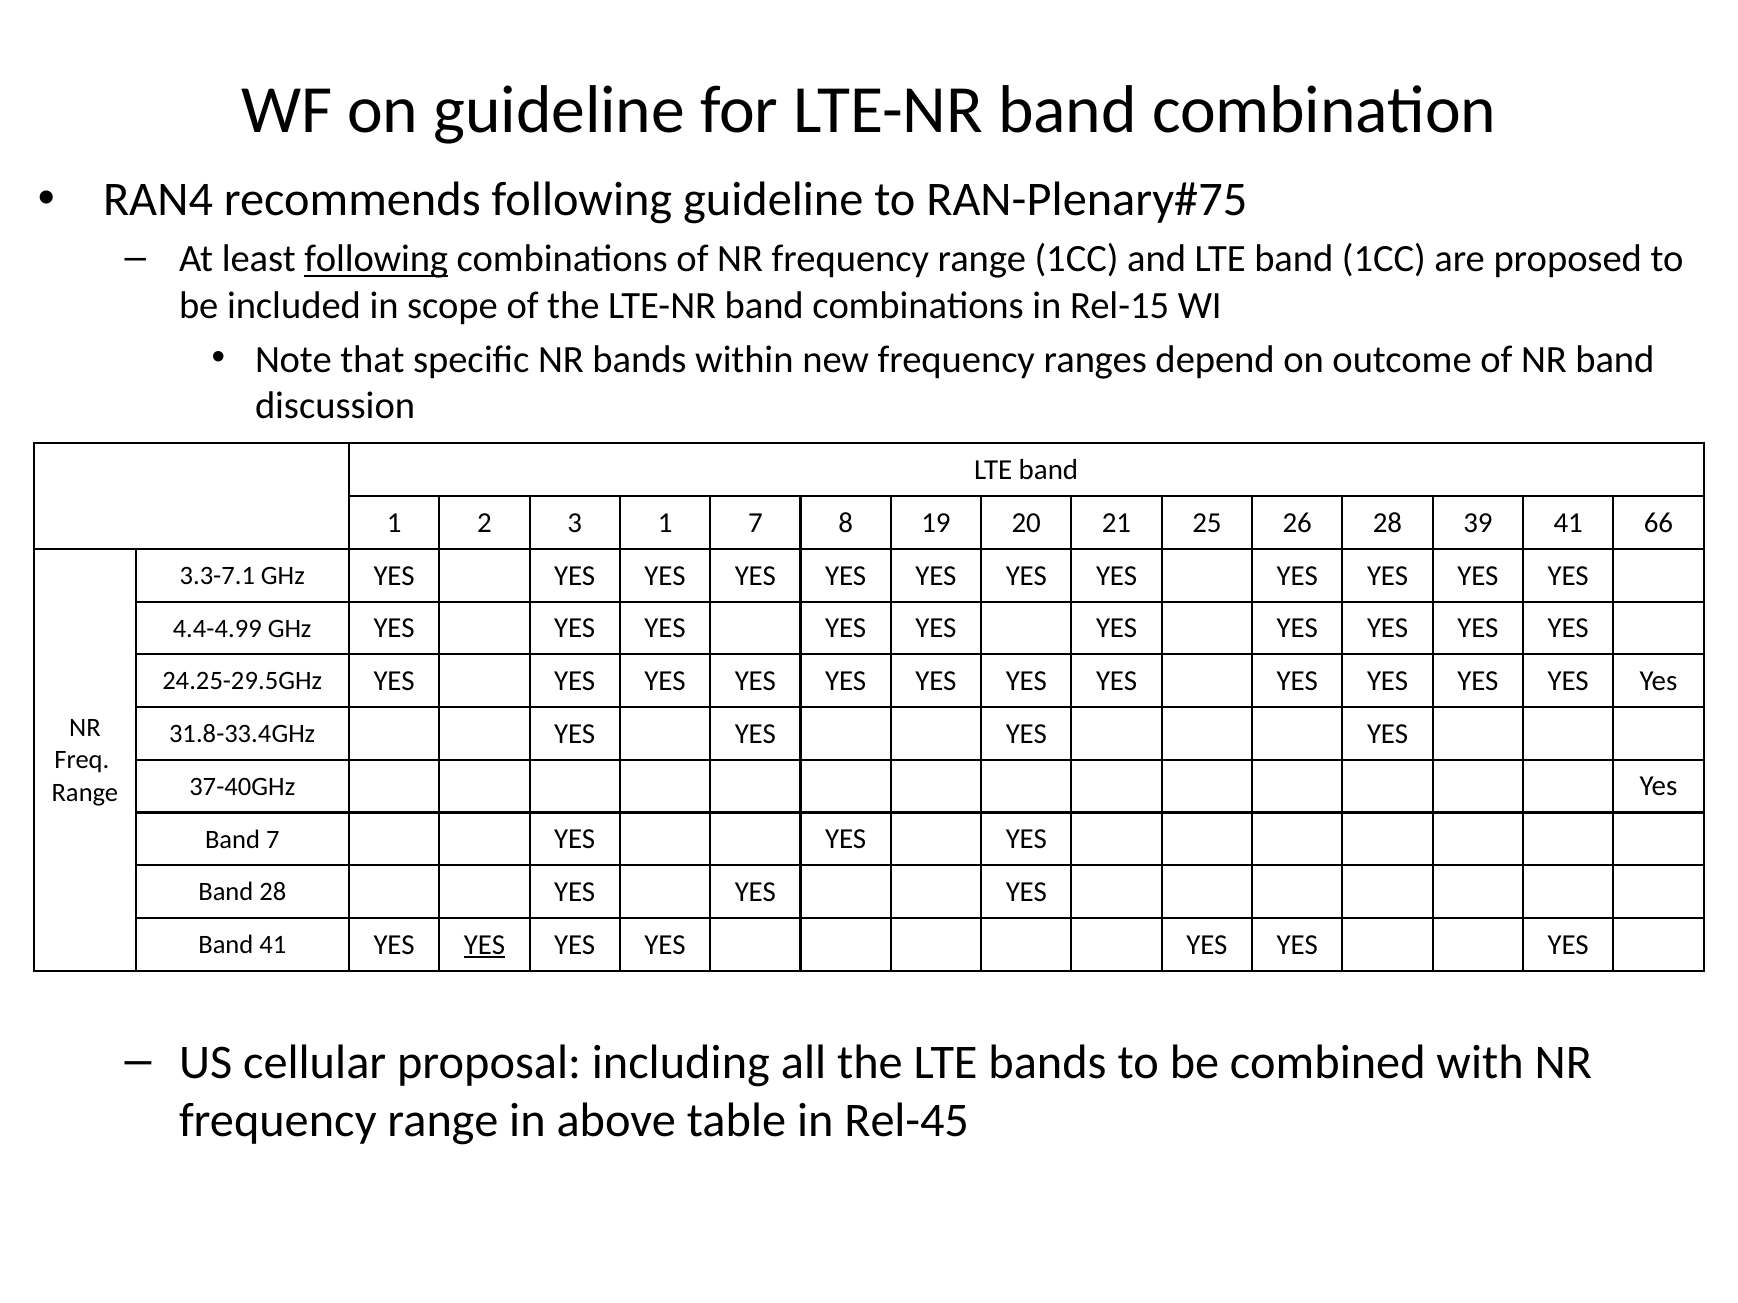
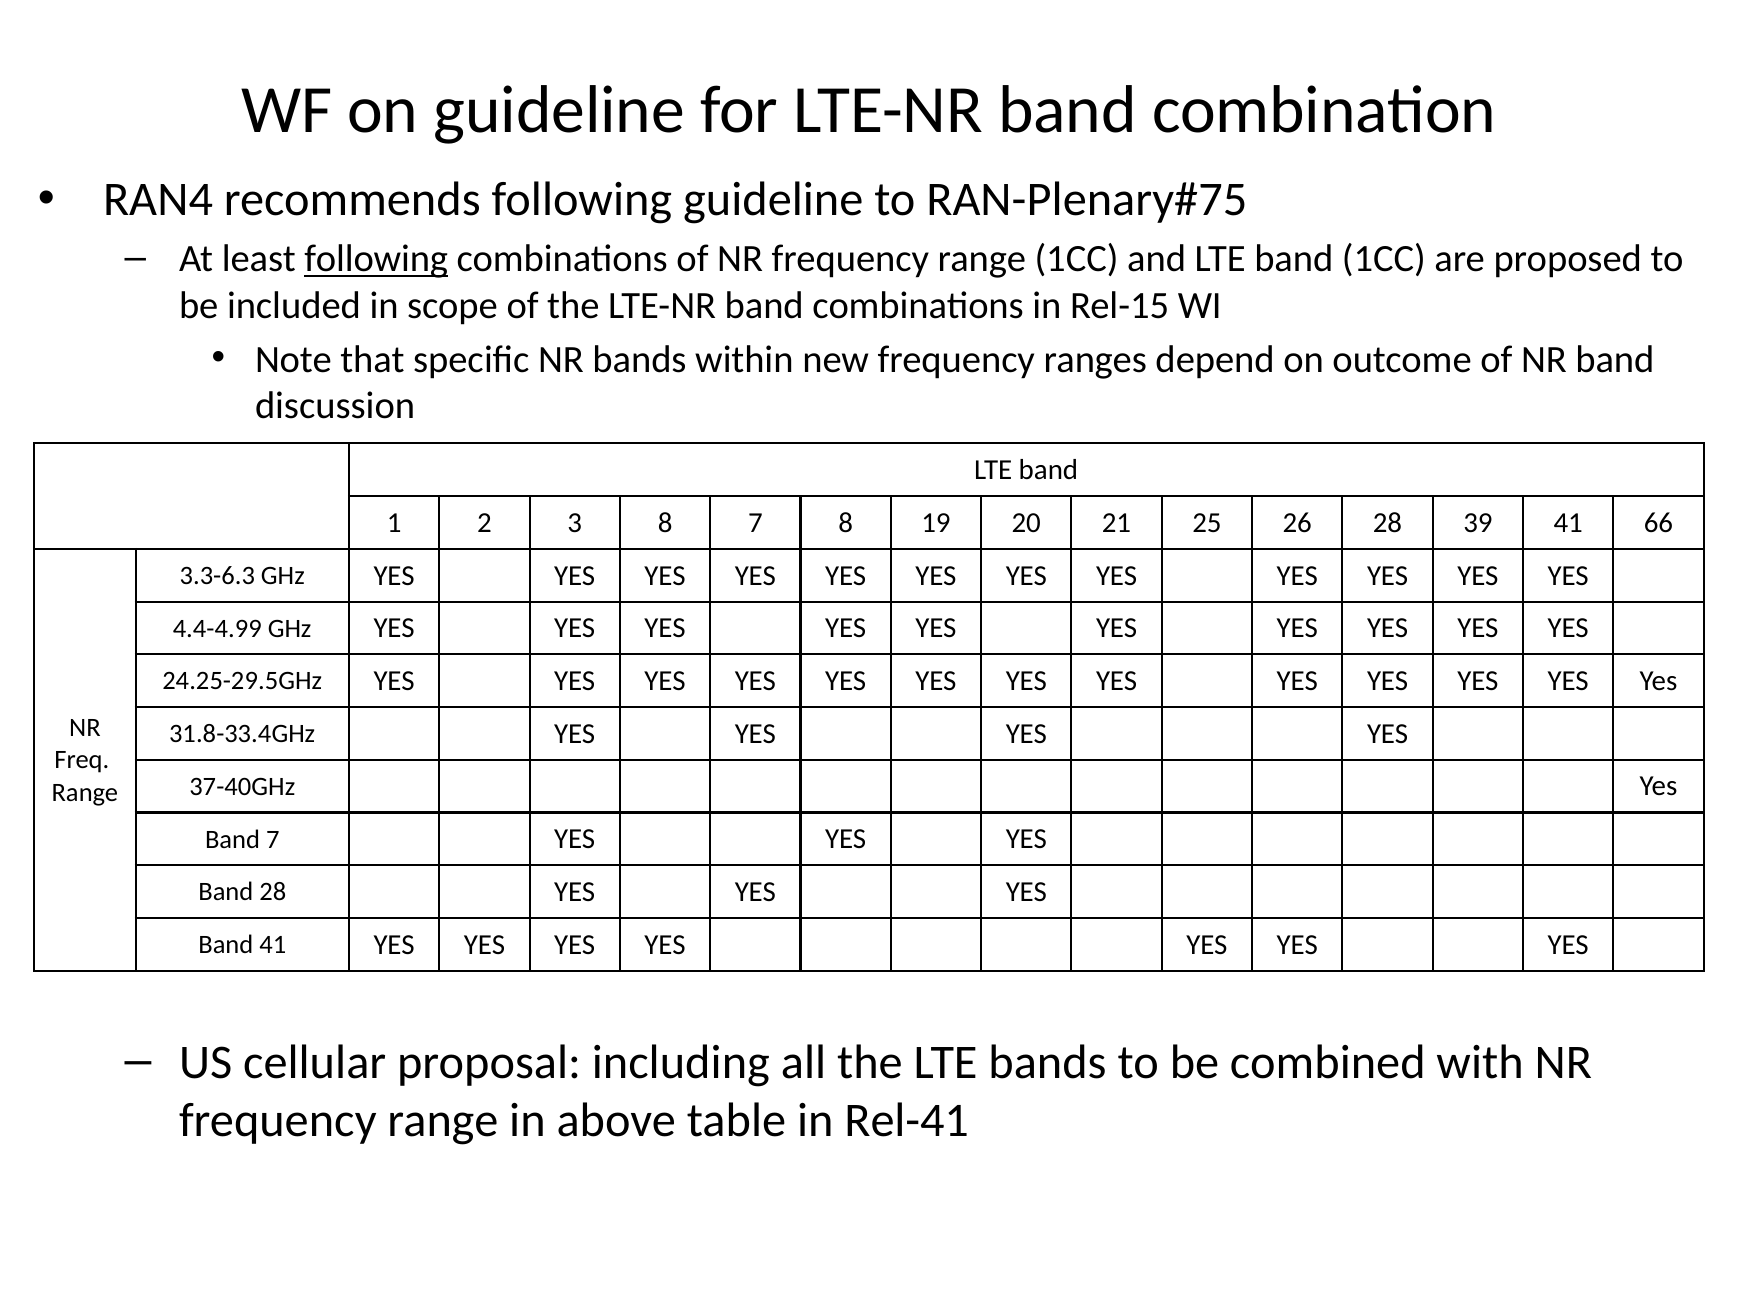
3 1: 1 -> 8
3.3-7.1: 3.3-7.1 -> 3.3-6.3
YES at (484, 945) underline: present -> none
Rel-45: Rel-45 -> Rel-41
